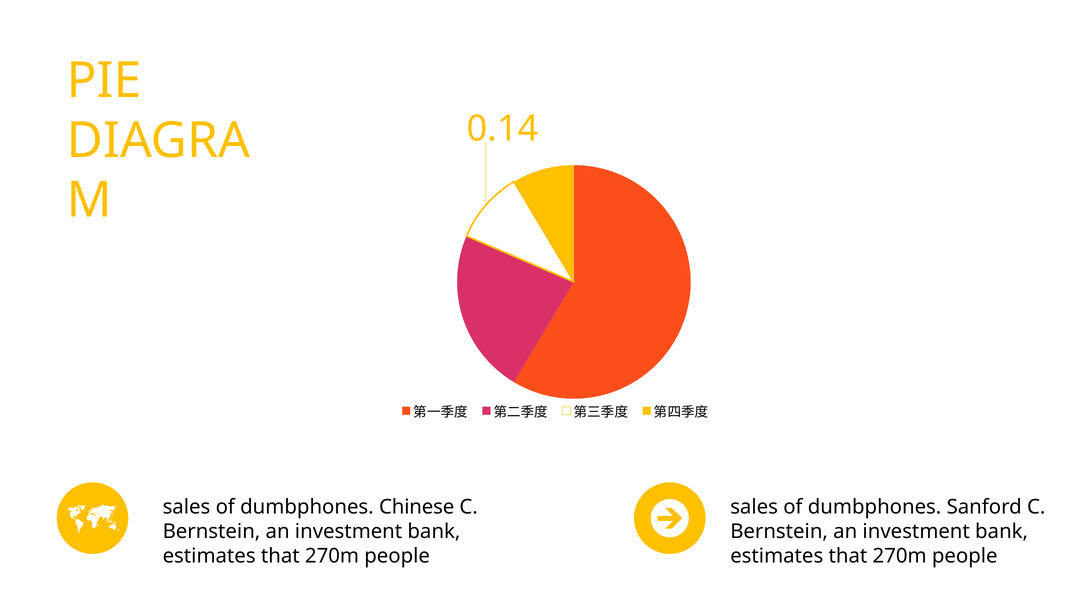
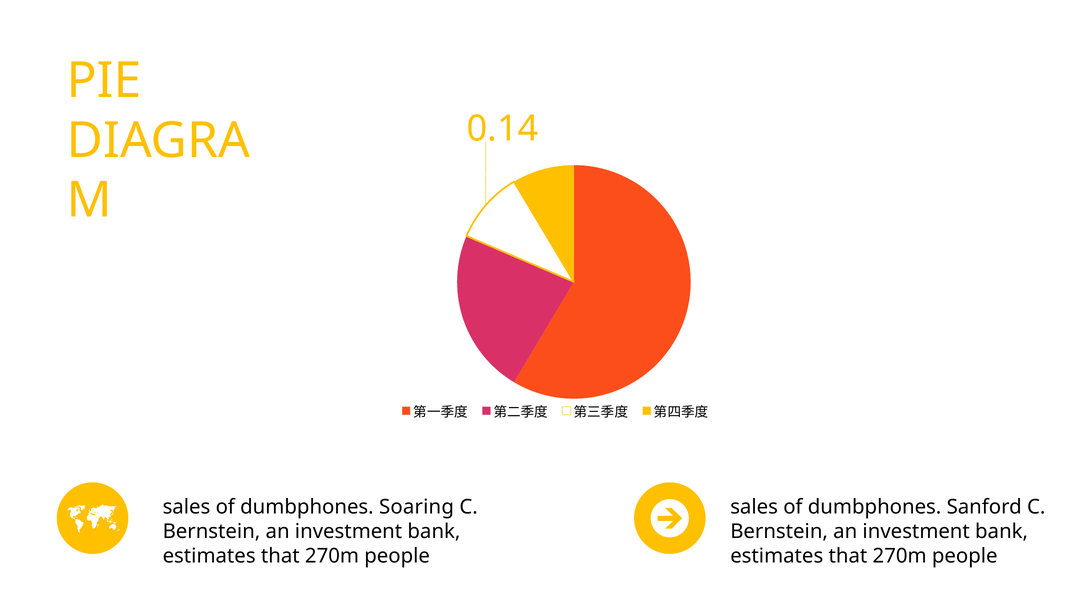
Chinese: Chinese -> Soaring
